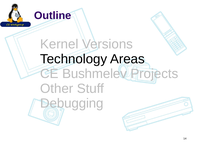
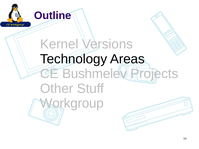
Debugging: Debugging -> Workgroup
